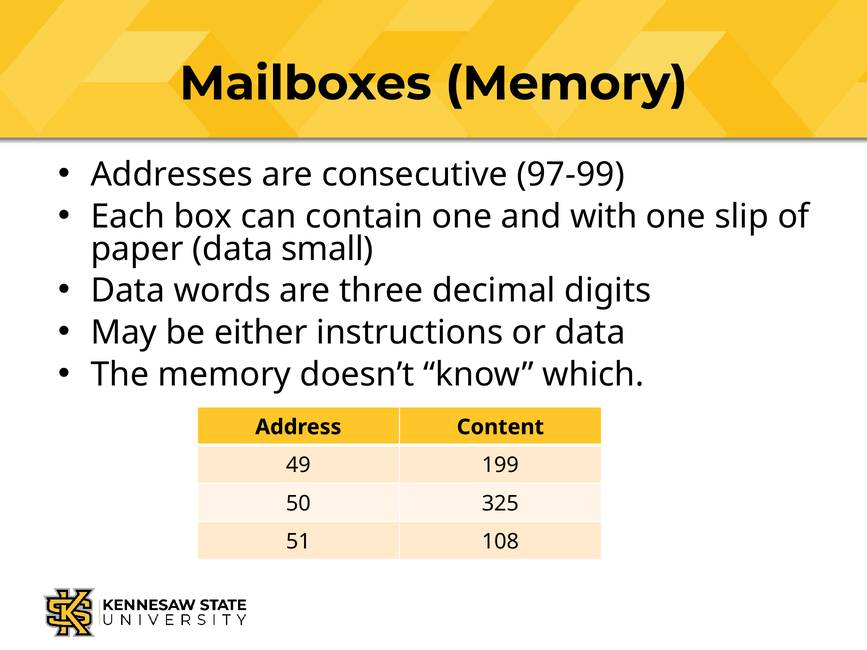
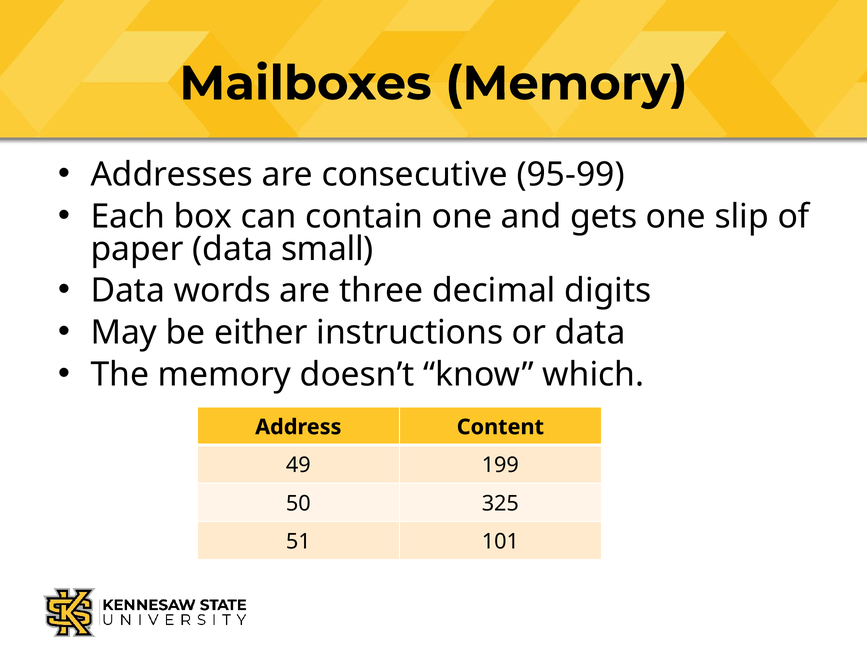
97-99: 97-99 -> 95-99
with: with -> gets
108: 108 -> 101
